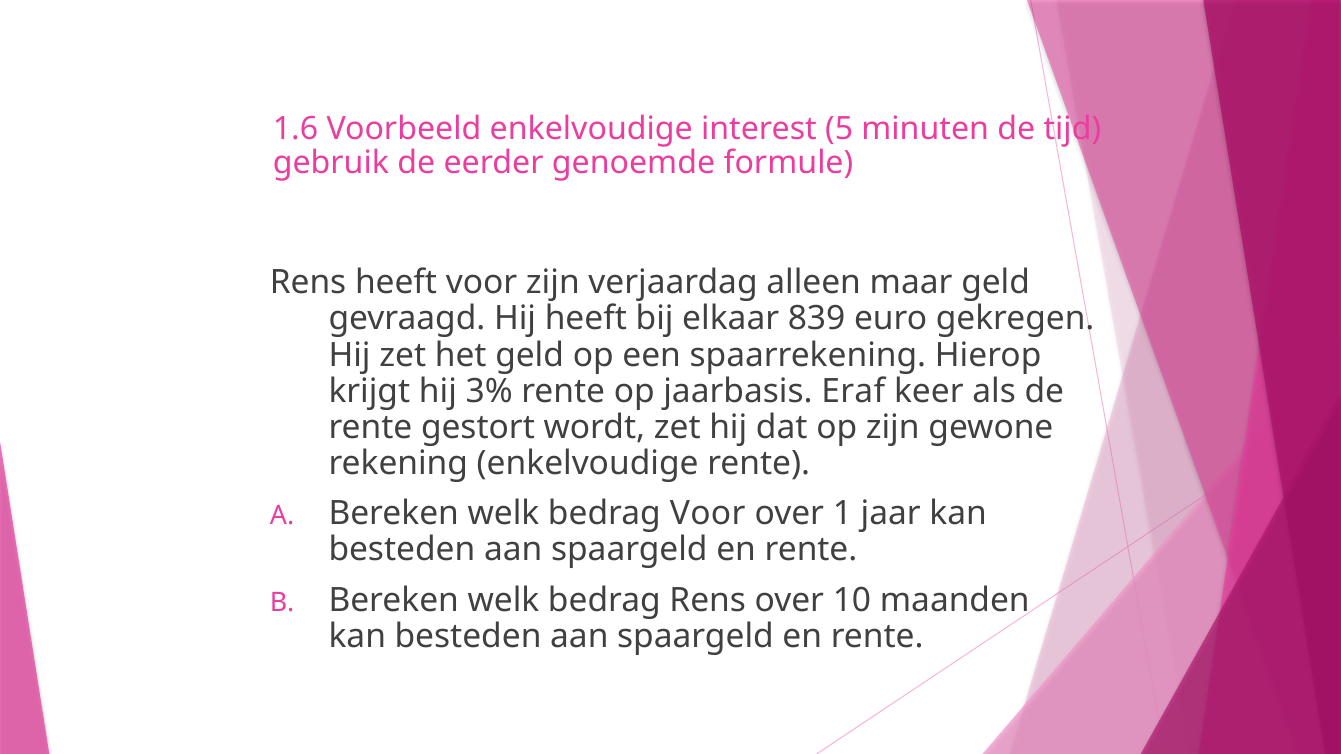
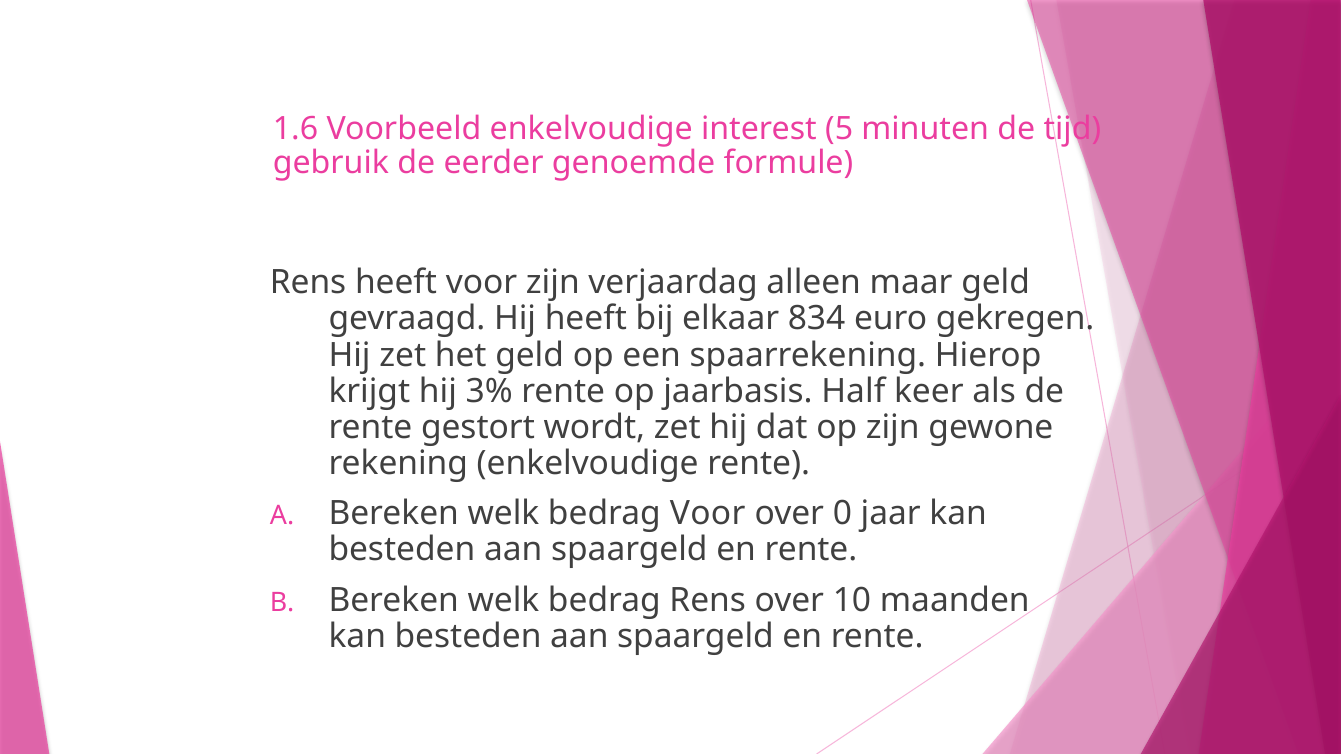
839: 839 -> 834
Eraf: Eraf -> Half
1: 1 -> 0
